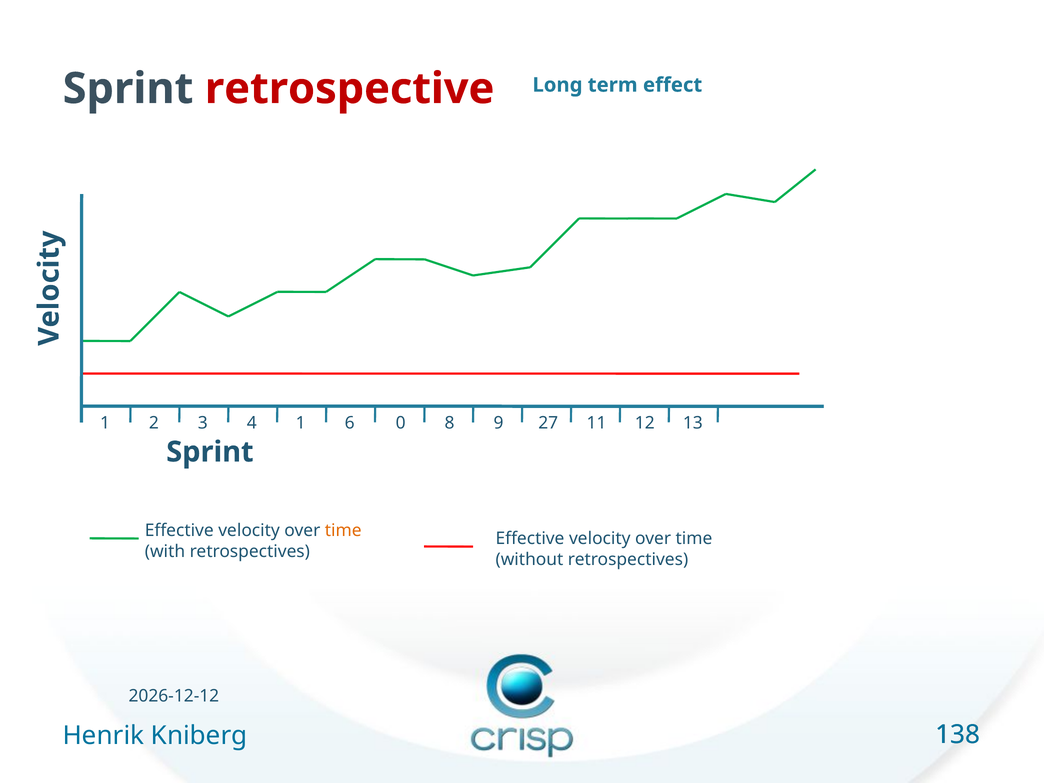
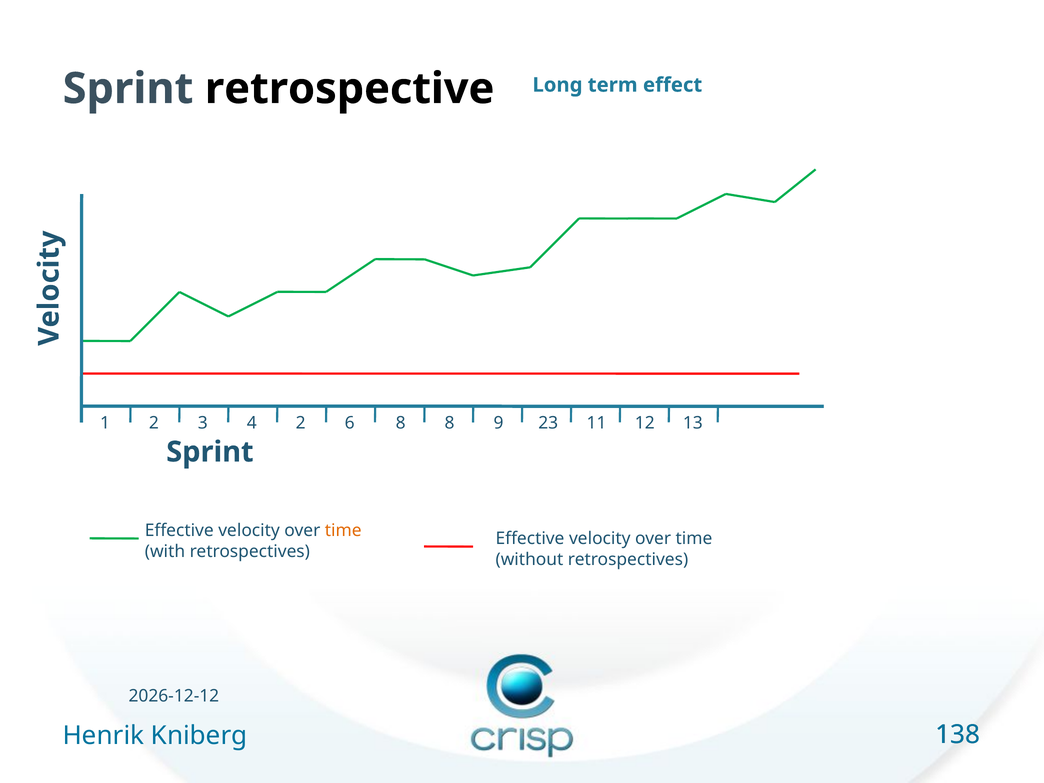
retrospective colour: red -> black
4 1: 1 -> 2
6 0: 0 -> 8
27: 27 -> 23
